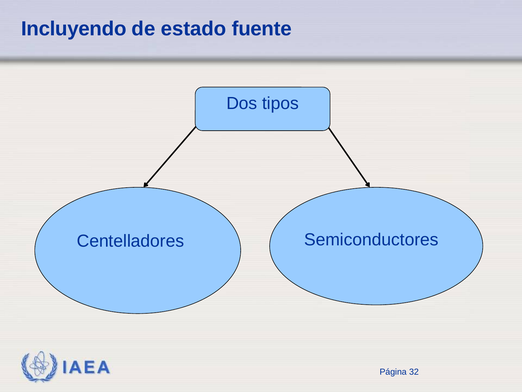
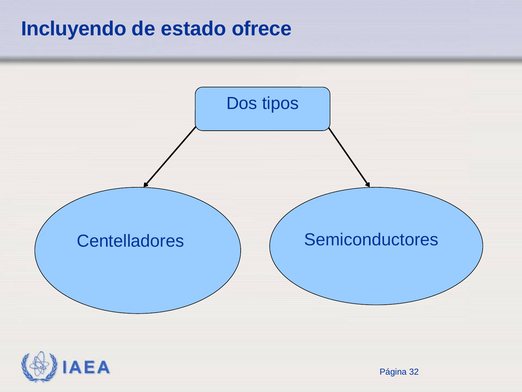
fuente: fuente -> ofrece
